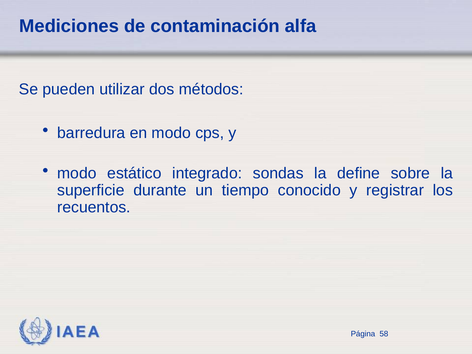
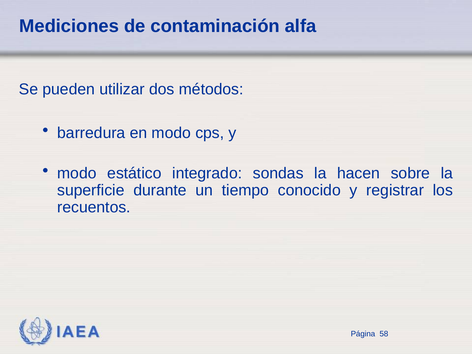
define: define -> hacen
